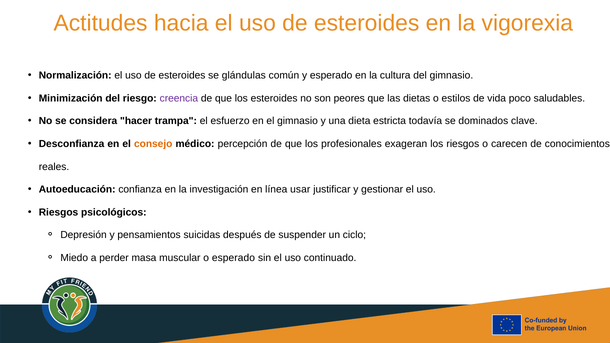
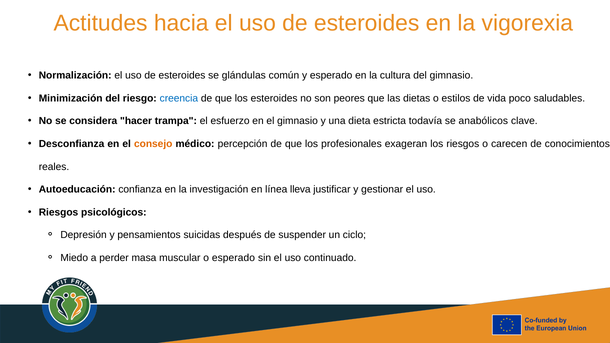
creencia colour: purple -> blue
dominados: dominados -> anabólicos
usar: usar -> lleva
